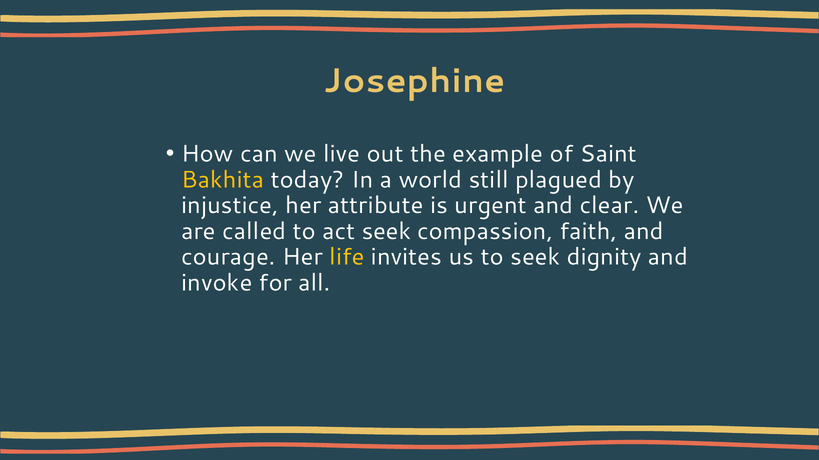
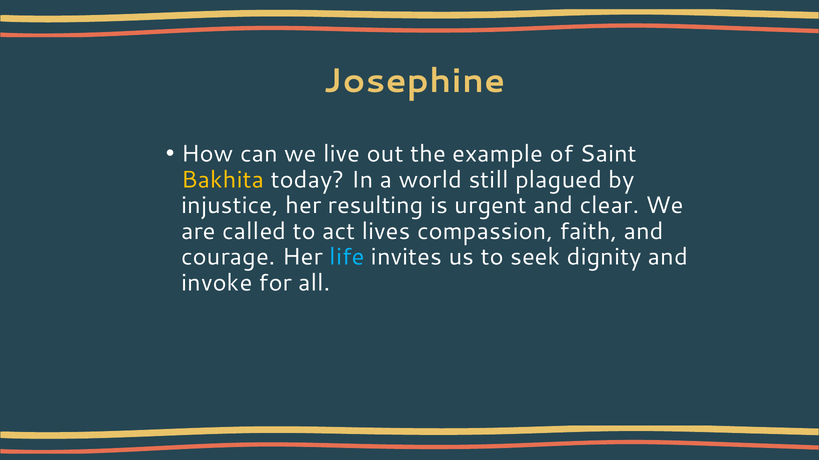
attribute: attribute -> resulting
act seek: seek -> lives
life colour: yellow -> light blue
